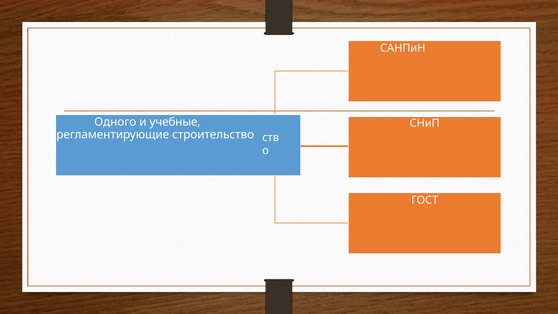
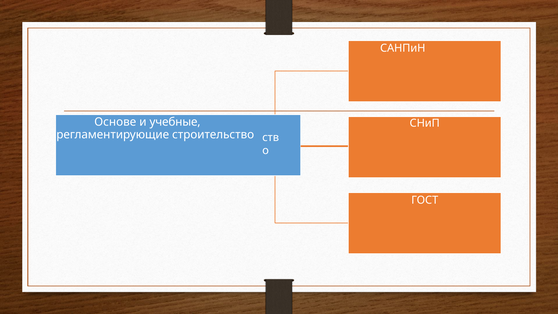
Одного: Одного -> Основе
